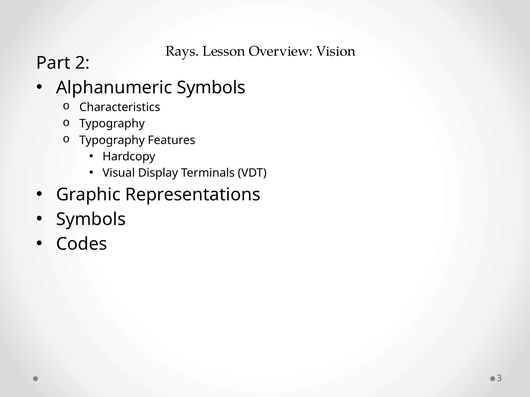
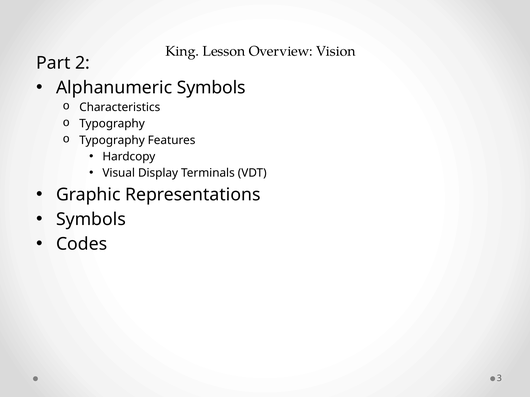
Rays: Rays -> King
